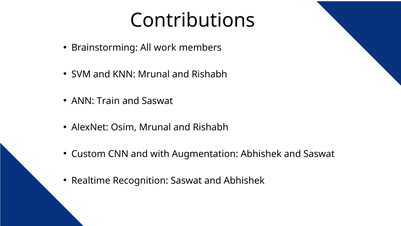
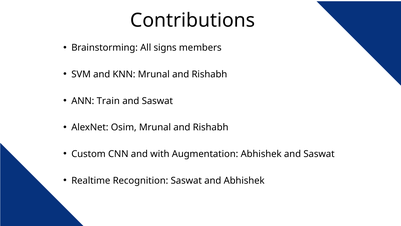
work: work -> signs
